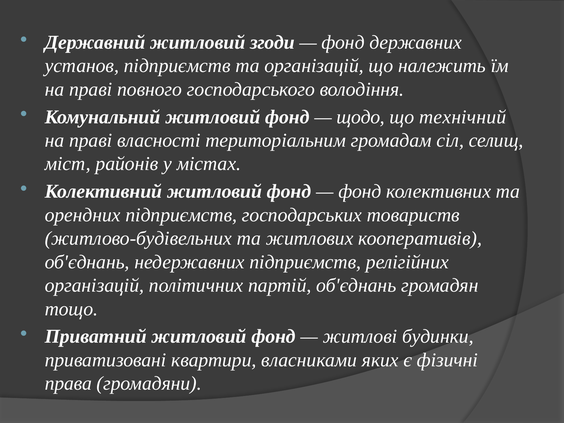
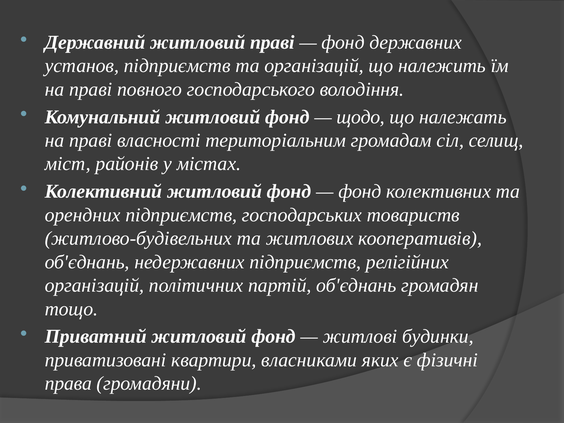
житловий згоди: згоди -> праві
технічний: технічний -> належать
